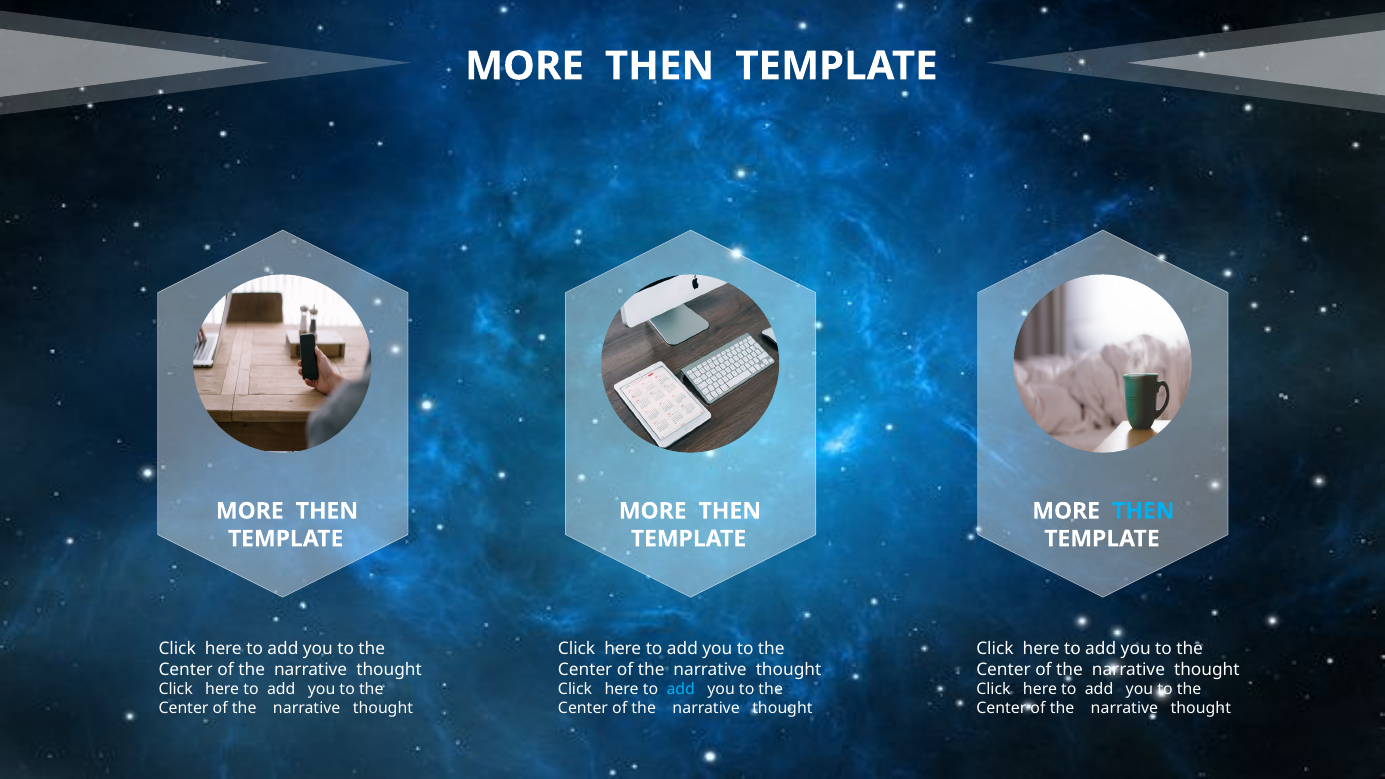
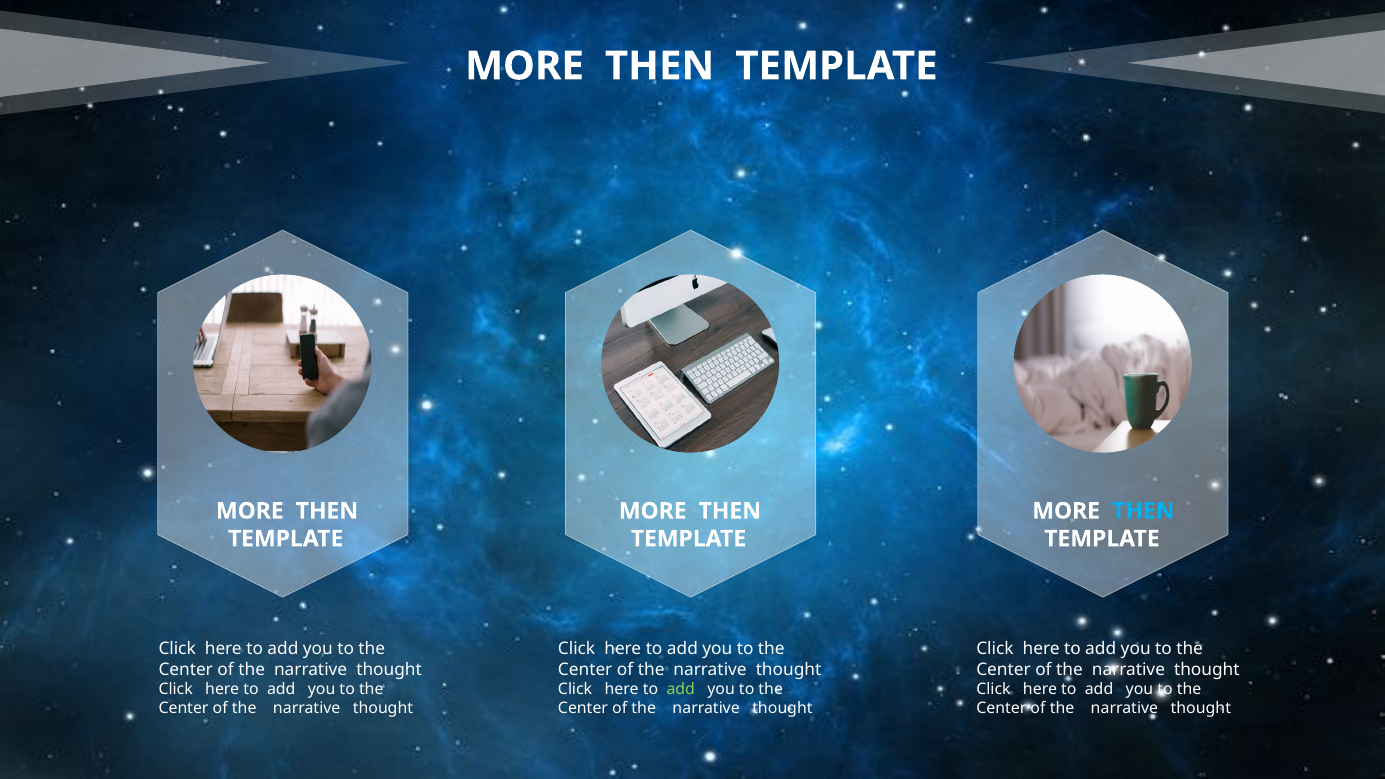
add at (681, 689) colour: light blue -> light green
